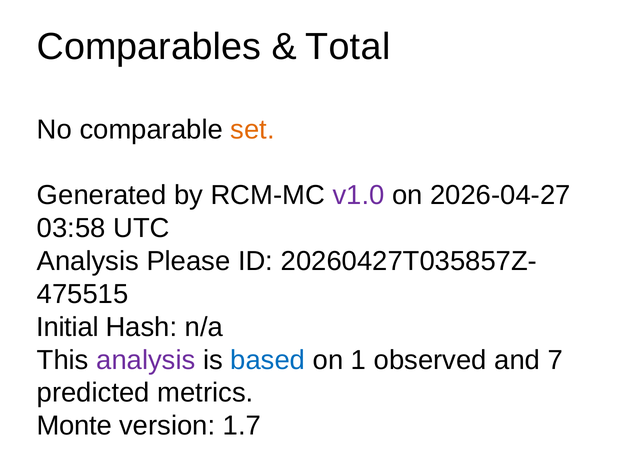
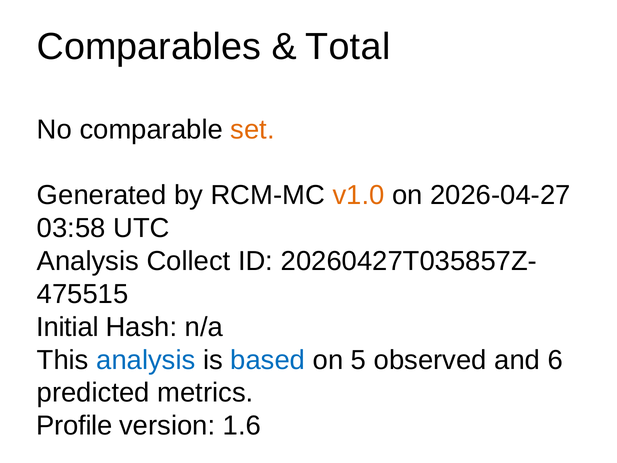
v1.0 colour: purple -> orange
Please: Please -> Collect
analysis at (146, 360) colour: purple -> blue
1: 1 -> 5
7: 7 -> 6
Monte: Monte -> Profile
1.7: 1.7 -> 1.6
